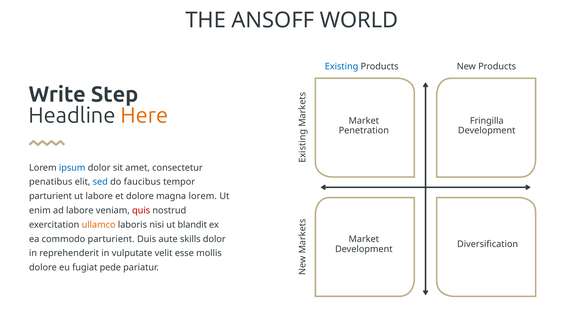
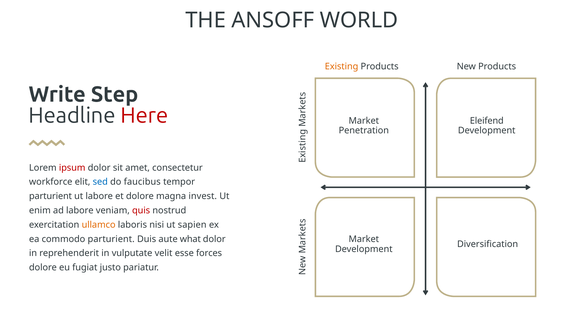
Existing colour: blue -> orange
Here colour: orange -> red
Fringilla: Fringilla -> Eleifend
ipsum colour: blue -> red
penatibus: penatibus -> workforce
magna lorem: lorem -> invest
blandit: blandit -> sapien
skills: skills -> what
mollis: mollis -> forces
pede: pede -> justo
